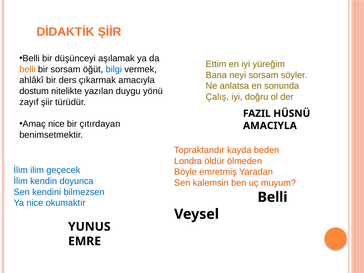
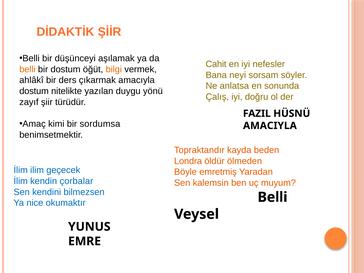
Ettim: Ettim -> Cahit
yüreğim: yüreğim -> nefesler
bir sorsam: sorsam -> dostum
bilgi colour: blue -> orange
Amaç nice: nice -> kimi
çıtırdayan: çıtırdayan -> sordumsa
doyunca: doyunca -> çorbalar
